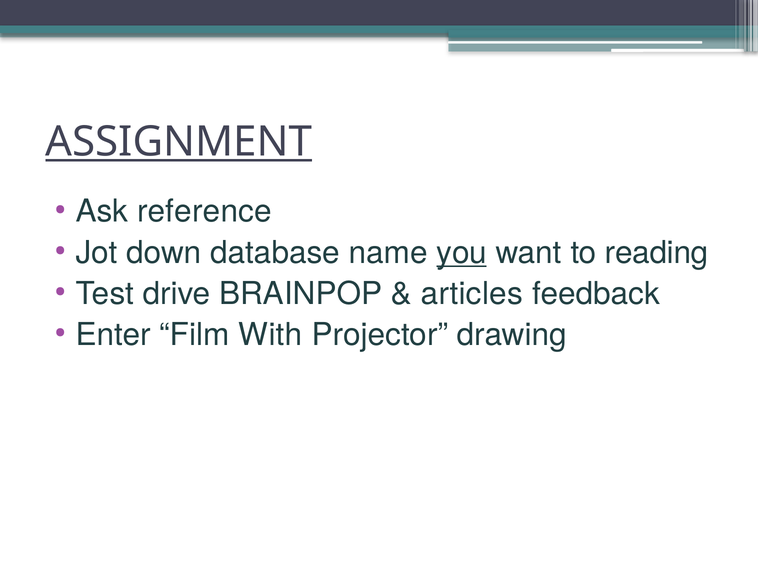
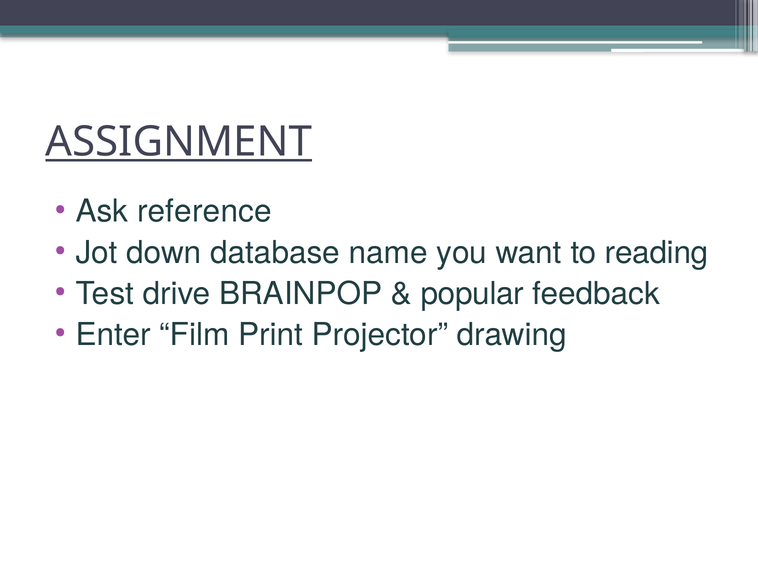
you underline: present -> none
articles: articles -> popular
With: With -> Print
